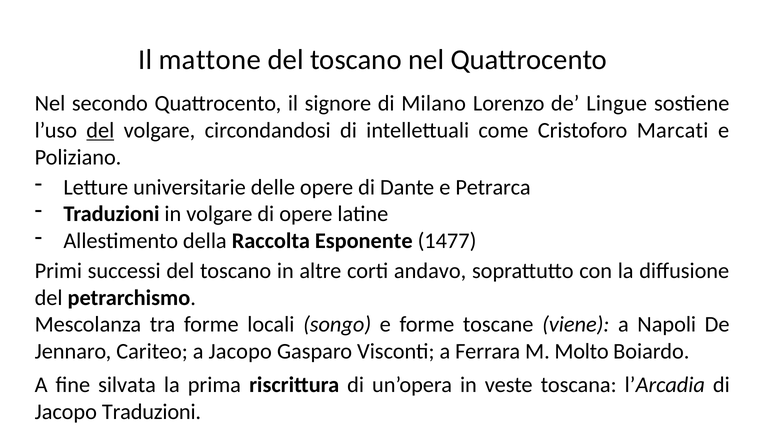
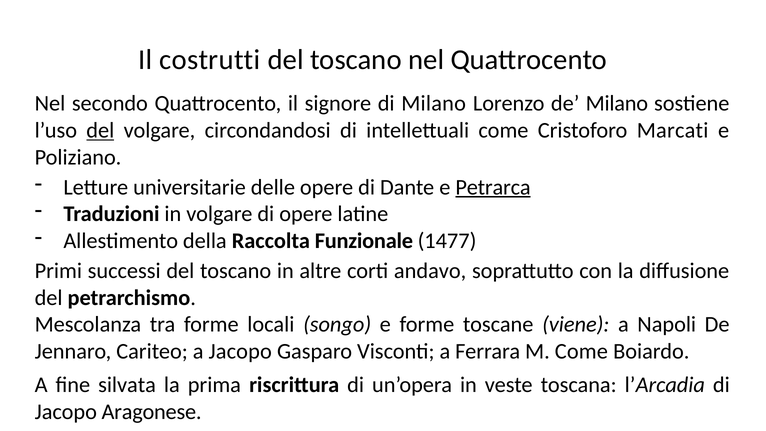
mattone: mattone -> costrutti
de Lingue: Lingue -> Milano
Petrarca underline: none -> present
Esponente: Esponente -> Funzionale
M Molto: Molto -> Come
Jacopo Traduzioni: Traduzioni -> Aragonese
